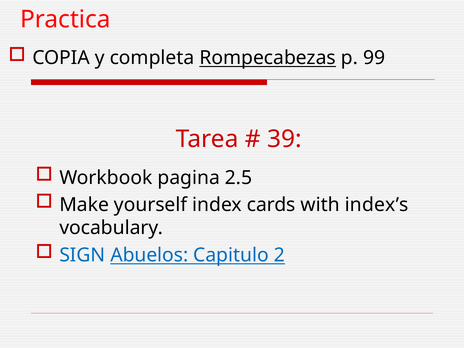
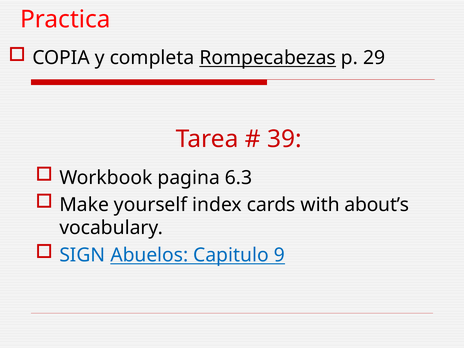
99: 99 -> 29
2.5: 2.5 -> 6.3
index’s: index’s -> about’s
2: 2 -> 9
